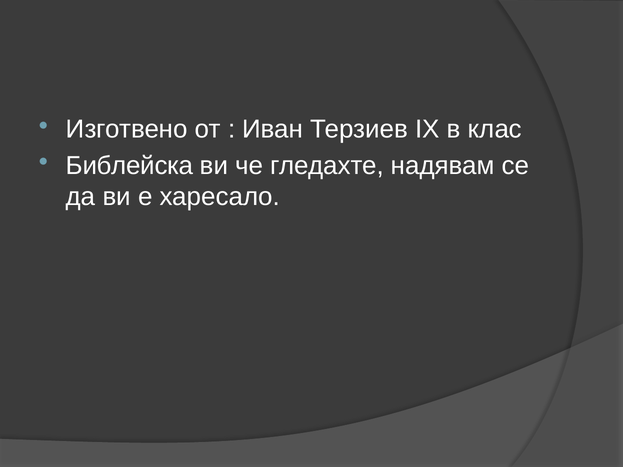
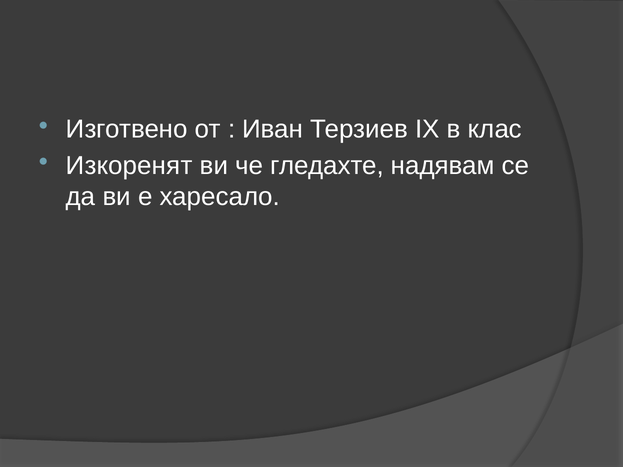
Библейска: Библейска -> Изкоренят
